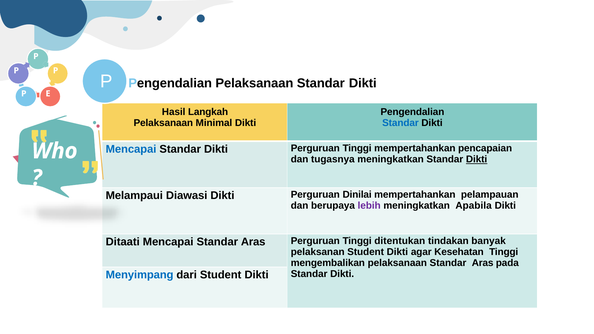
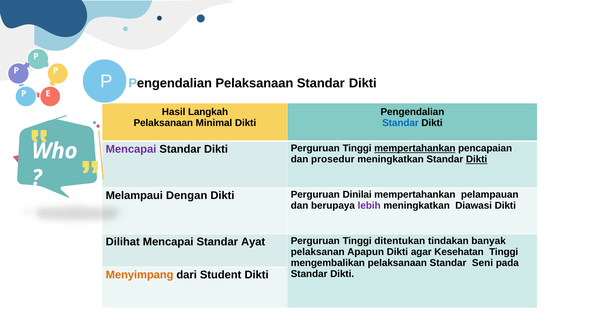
Mencapai at (131, 149) colour: blue -> purple
mempertahankan at (415, 148) underline: none -> present
tugasnya: tugasnya -> prosedur
Diawasi: Diawasi -> Dengan
Apabila: Apabila -> Diawasi
Ditaati: Ditaati -> Dilihat
Mencapai Standar Aras: Aras -> Ayat
pelaksanan Student: Student -> Apapun
pelaksanaan Standar Aras: Aras -> Seni
Menyimpang colour: blue -> orange
